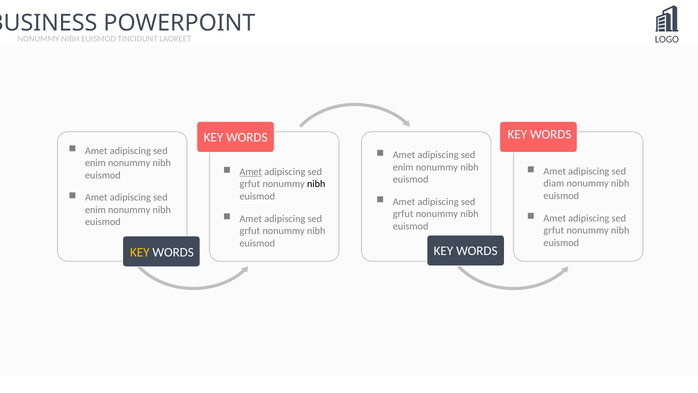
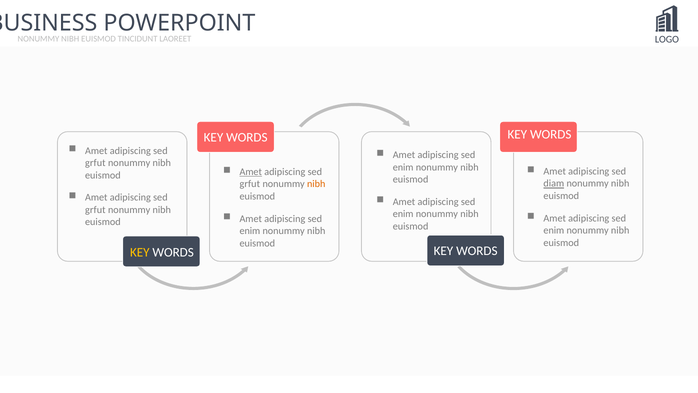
enim at (95, 163): enim -> grfut
diam underline: none -> present
nibh at (316, 184) colour: black -> orange
enim at (95, 210): enim -> grfut
grfut at (403, 214): grfut -> enim
grfut at (554, 230): grfut -> enim
grfut at (250, 231): grfut -> enim
